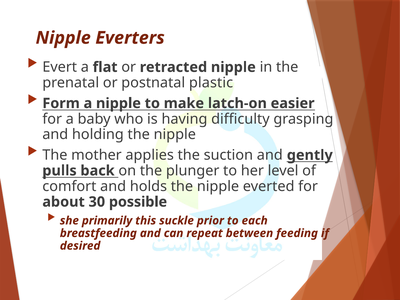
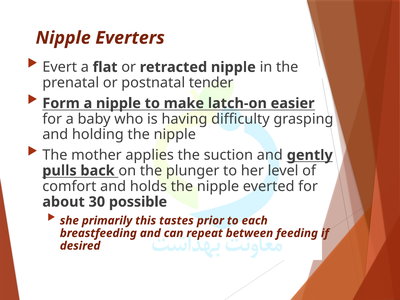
plastic: plastic -> tender
suckle: suckle -> tastes
